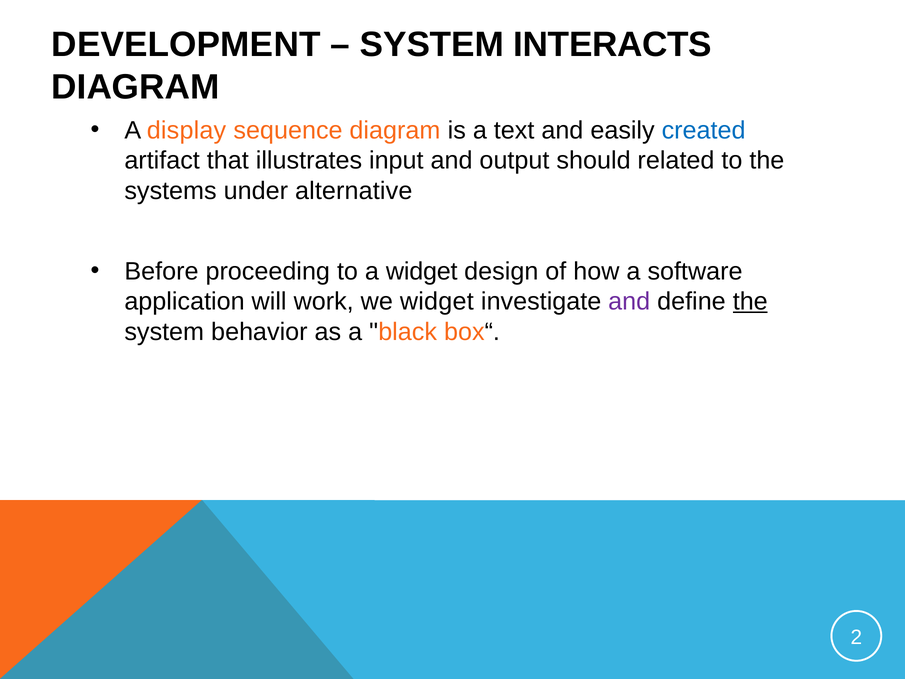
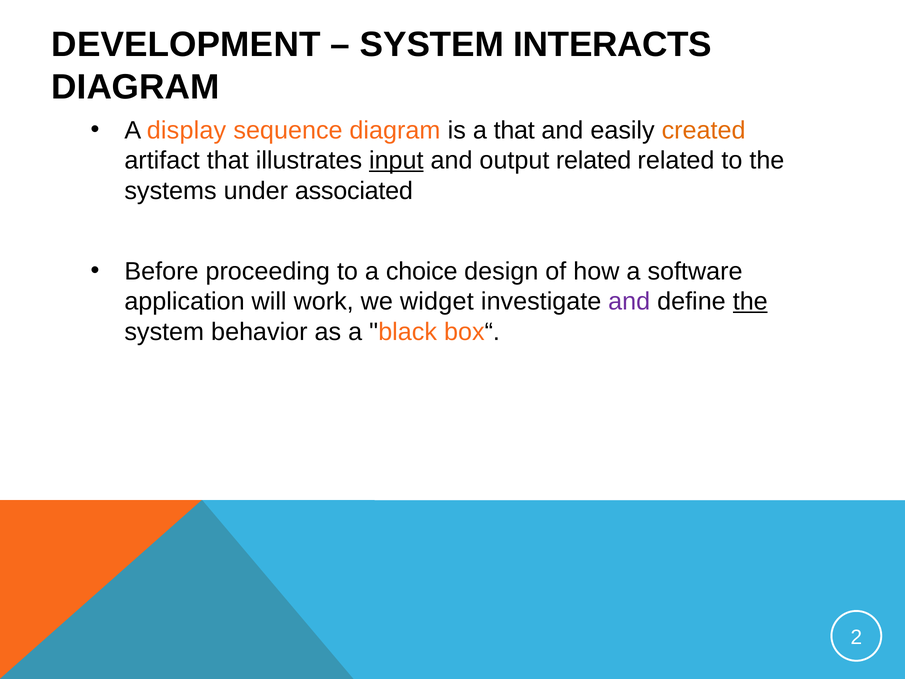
a text: text -> that
created colour: blue -> orange
input underline: none -> present
output should: should -> related
alternative: alternative -> associated
a widget: widget -> choice
